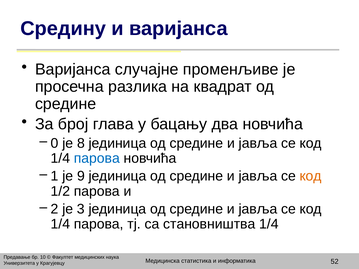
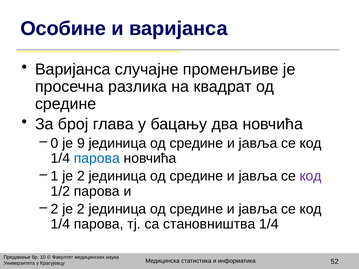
Средину: Средину -> Особине
8: 8 -> 9
9 at (81, 176): 9 -> 2
код at (311, 176) colour: orange -> purple
3 at (81, 209): 3 -> 2
